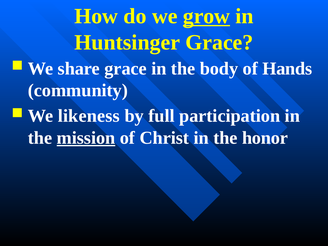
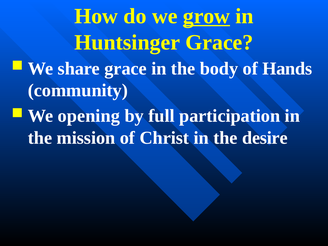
likeness: likeness -> opening
mission underline: present -> none
honor: honor -> desire
